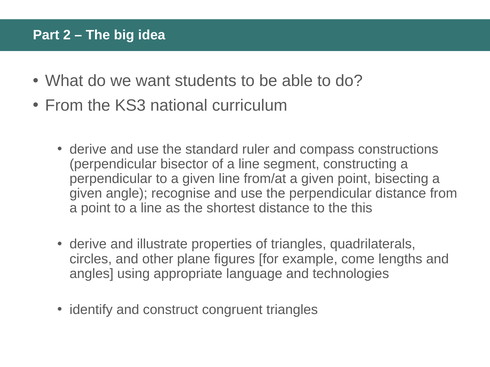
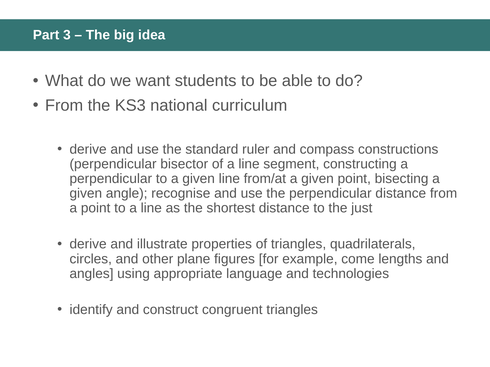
2: 2 -> 3
this: this -> just
